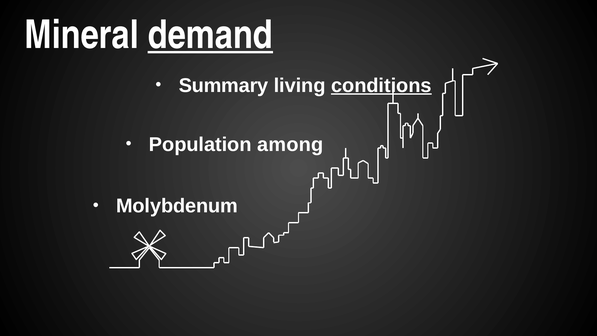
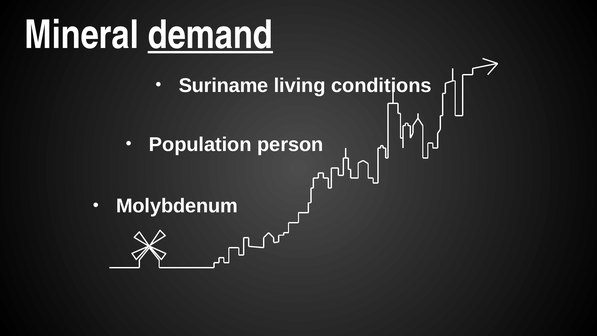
Summary: Summary -> Suriname
conditions underline: present -> none
among: among -> person
